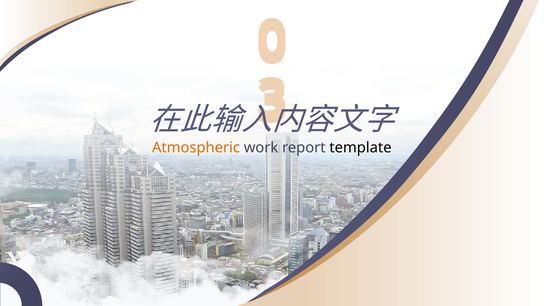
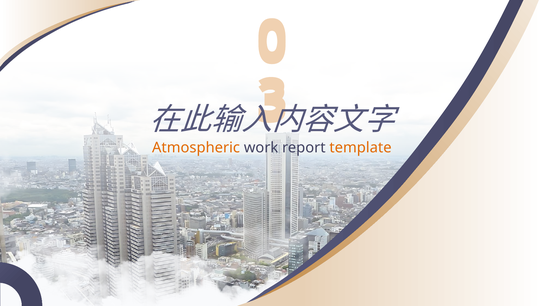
template colour: black -> orange
